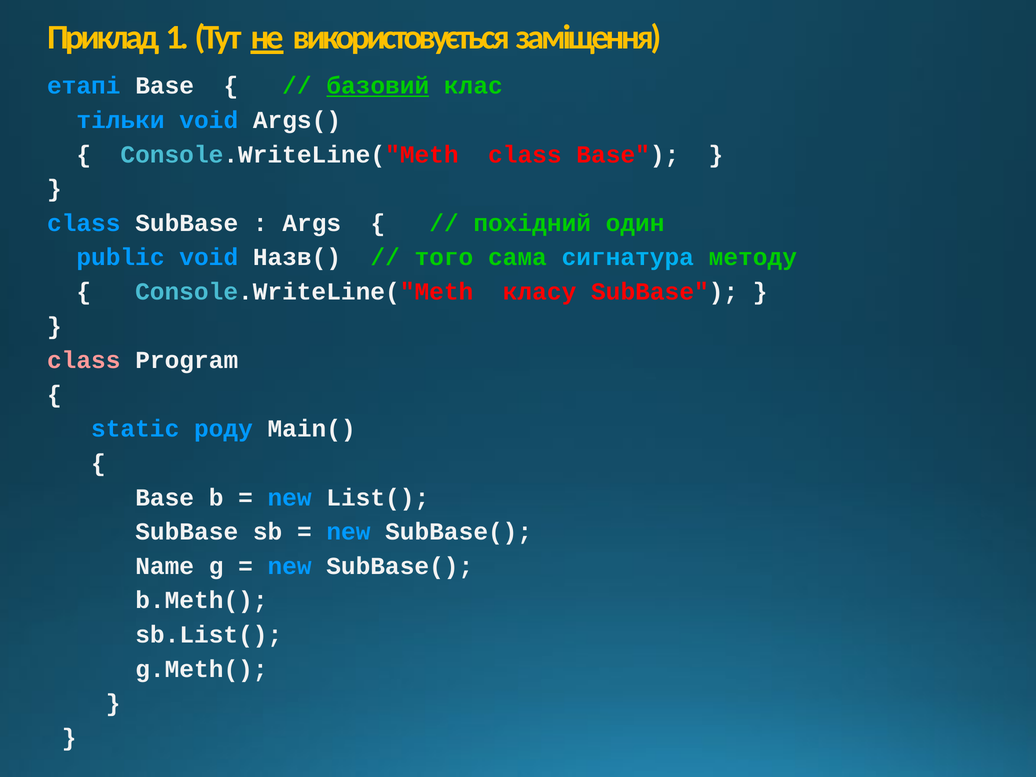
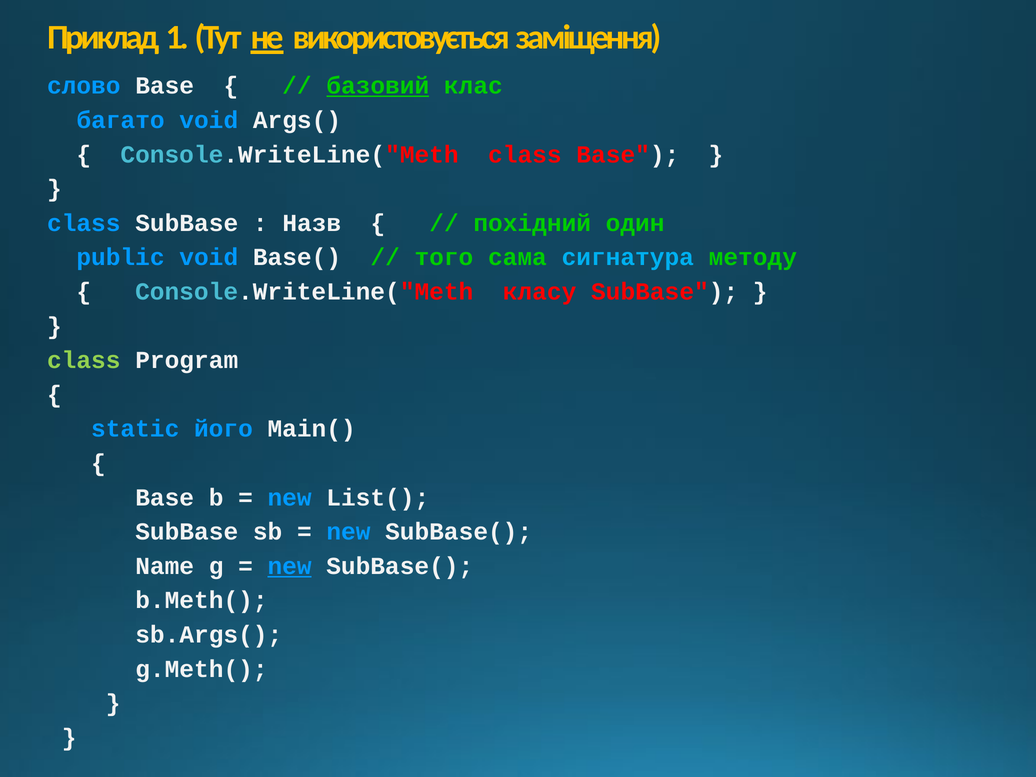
етапі: етапі -> слово
тільки: тільки -> багато
Args: Args -> Назв
Назв(: Назв( -> Base(
class at (84, 360) colour: pink -> light green
роду: роду -> його
new at (290, 566) underline: none -> present
sb.List(: sb.List( -> sb.Args(
